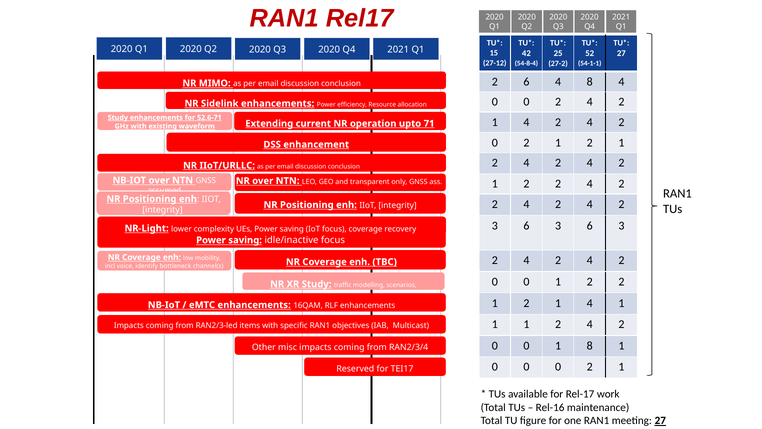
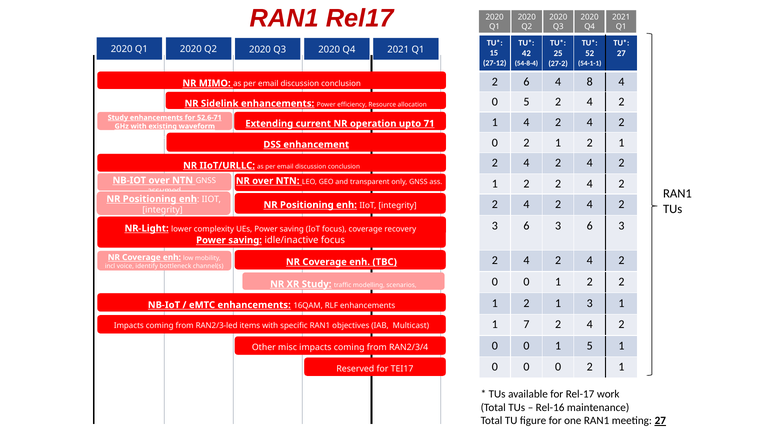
0 at (526, 102): 0 -> 5
1 2 1 4: 4 -> 3
1 at (526, 324): 1 -> 7
1 8: 8 -> 5
